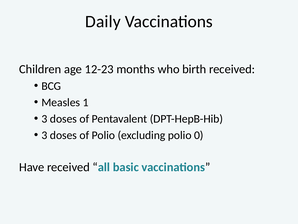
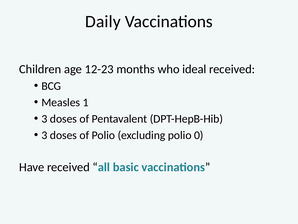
birth: birth -> ideal
